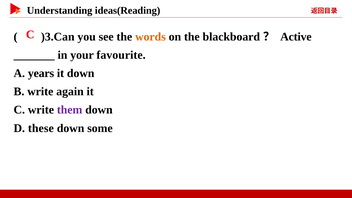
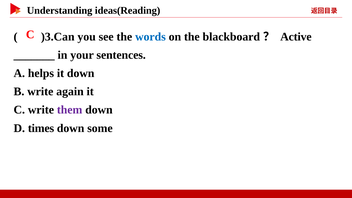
words colour: orange -> blue
favourite: favourite -> sentences
years: years -> helps
these: these -> times
